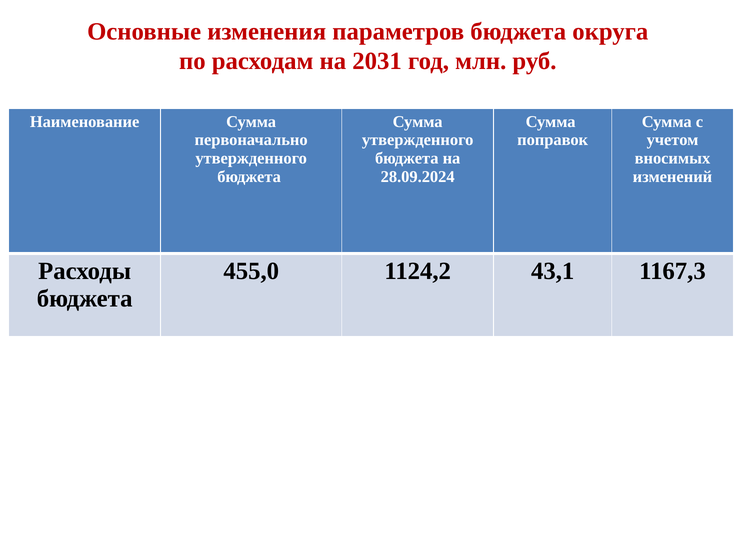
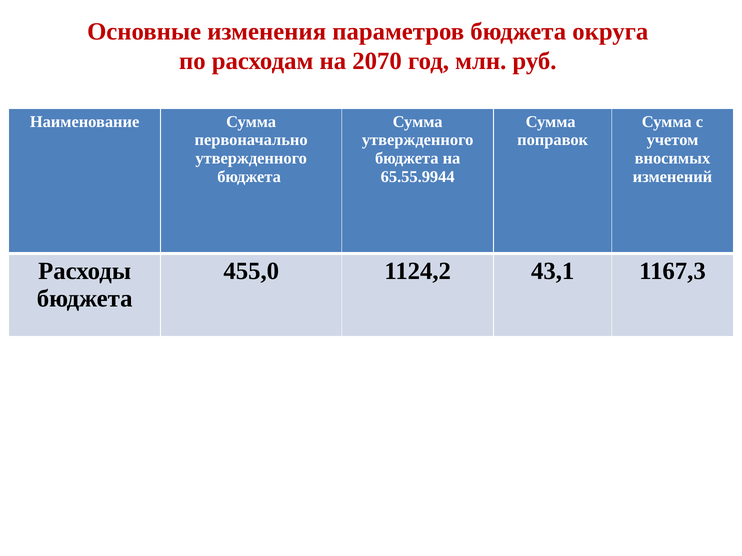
2031: 2031 -> 2070
28.09.2024: 28.09.2024 -> 65.55.9944
